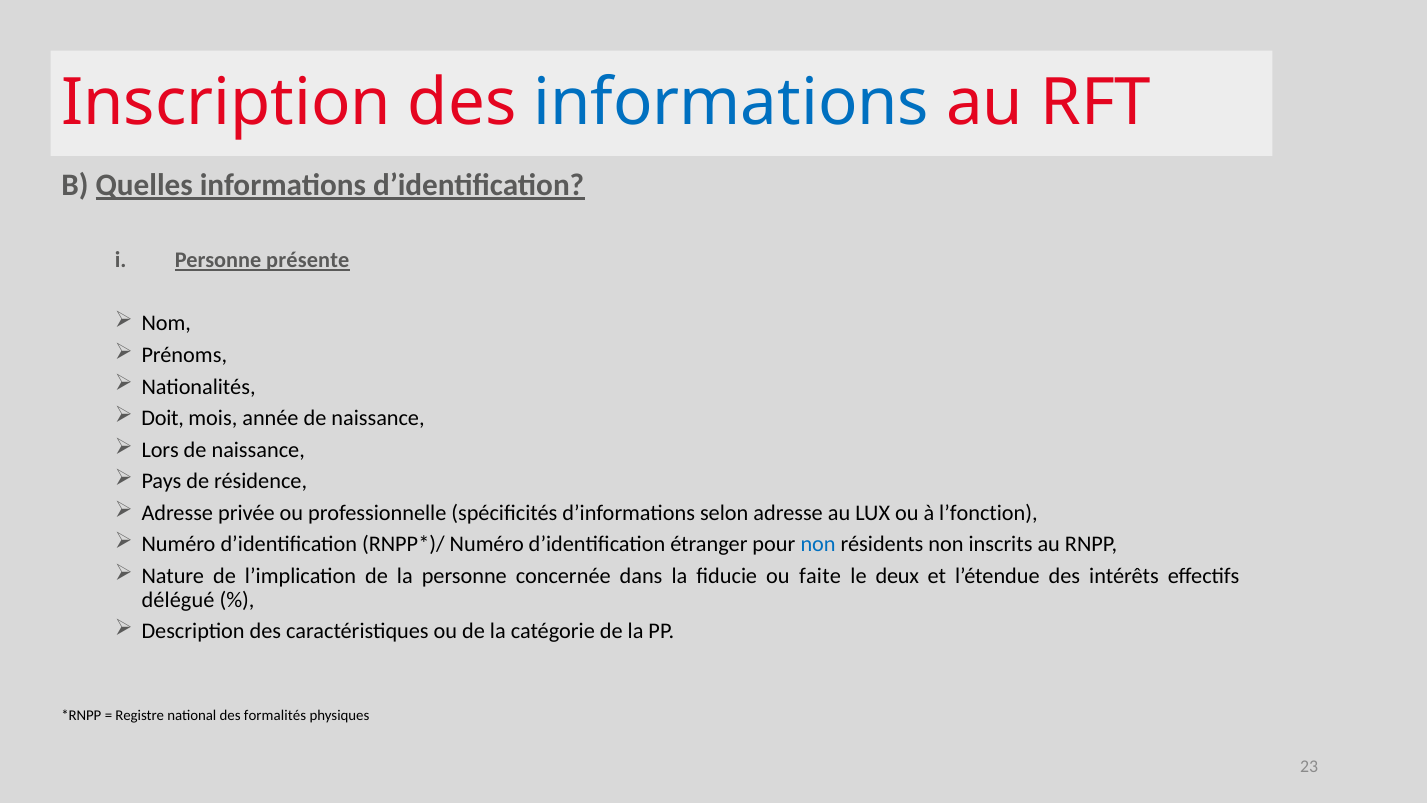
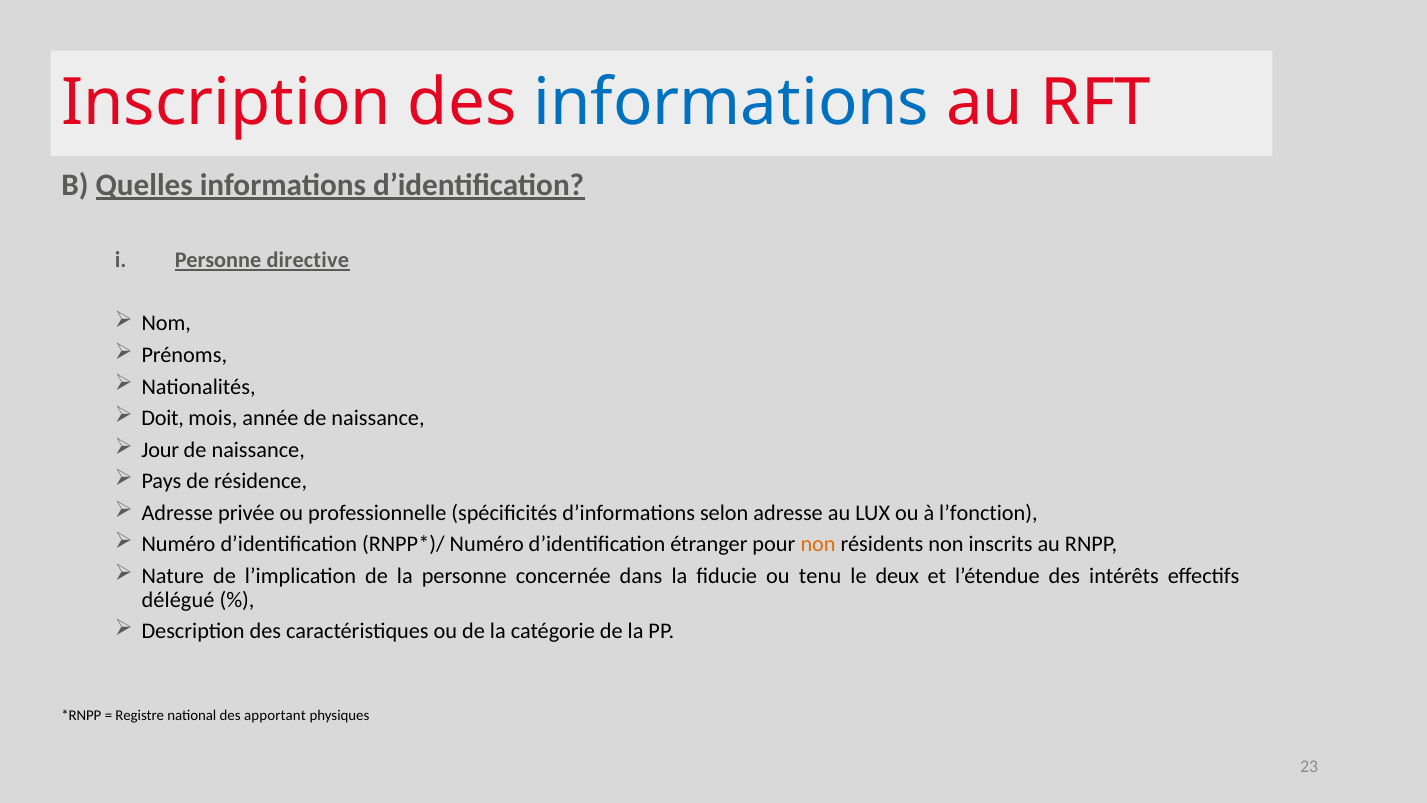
présente: présente -> directive
Lors: Lors -> Jour
non at (818, 544) colour: blue -> orange
faite: faite -> tenu
formalités: formalités -> apportant
